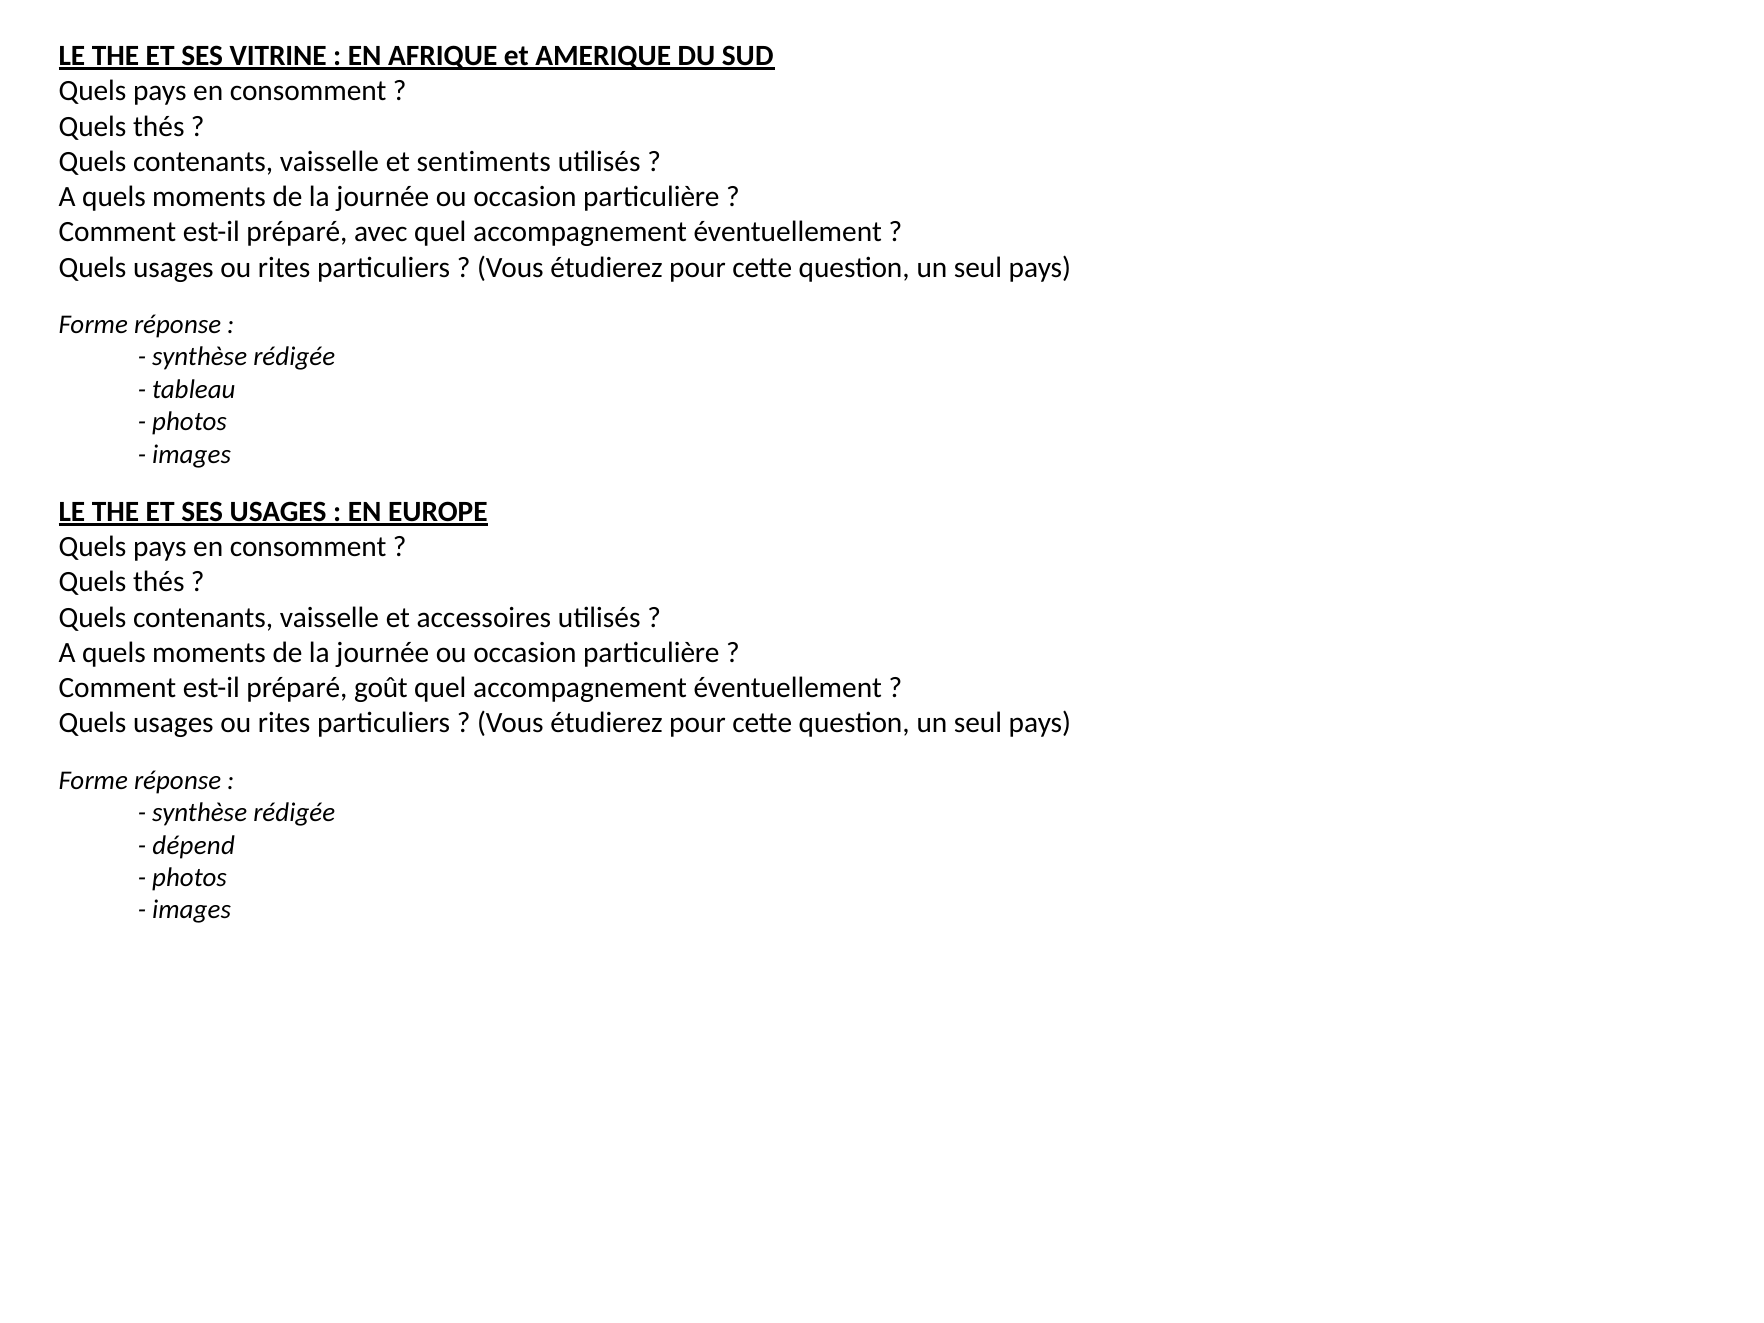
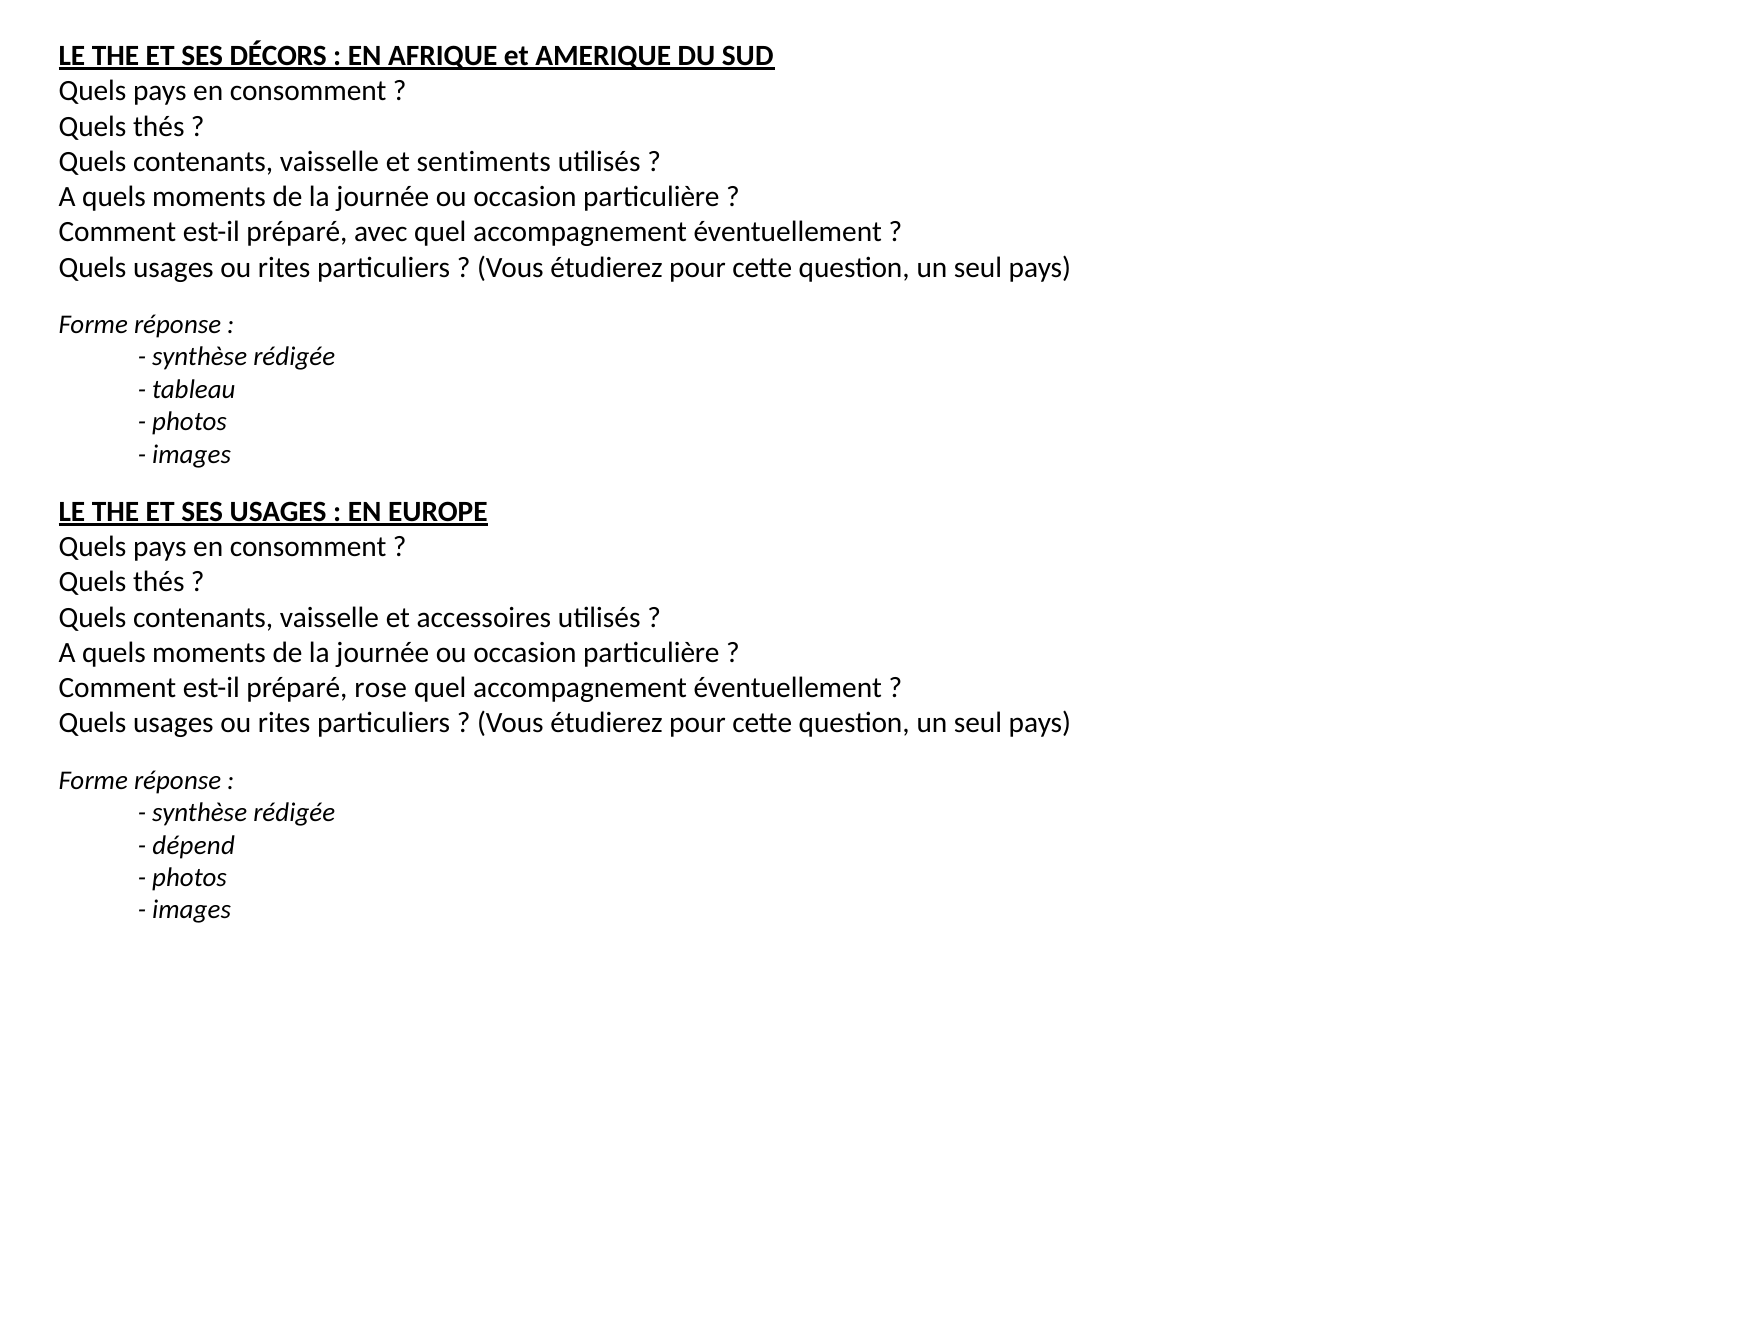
VITRINE: VITRINE -> DÉCORS
goût: goût -> rose
